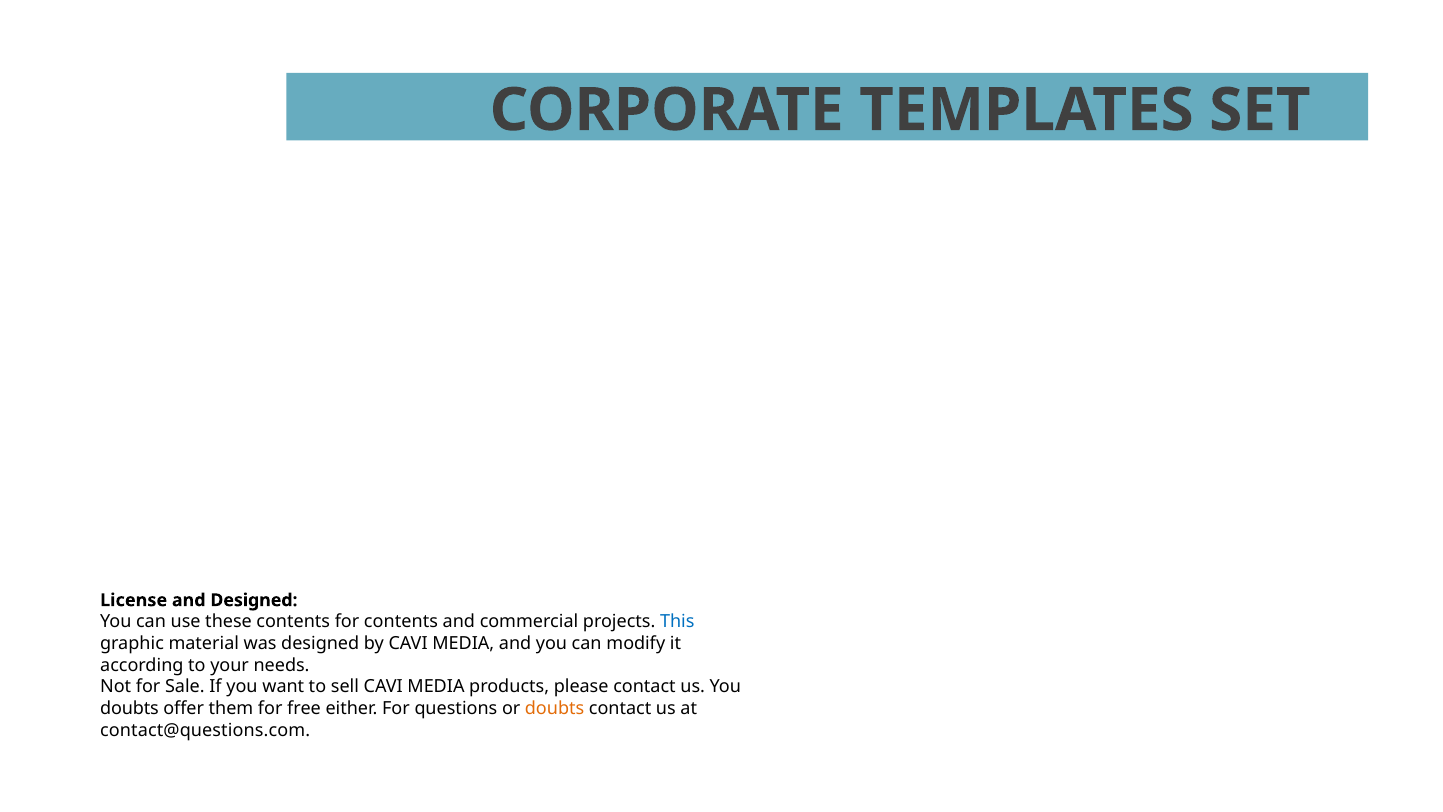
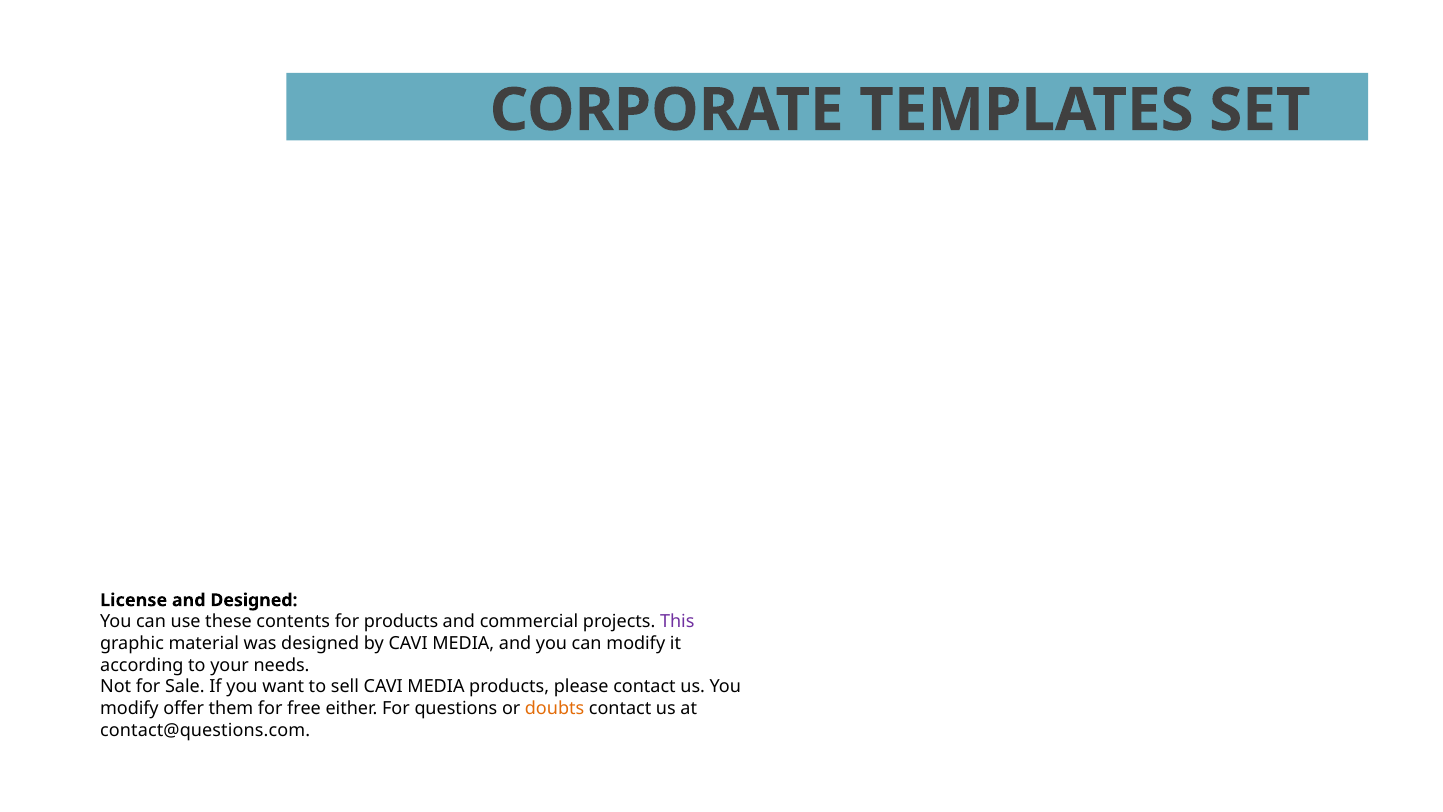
for contents: contents -> products
This colour: blue -> purple
doubts at (129, 708): doubts -> modify
